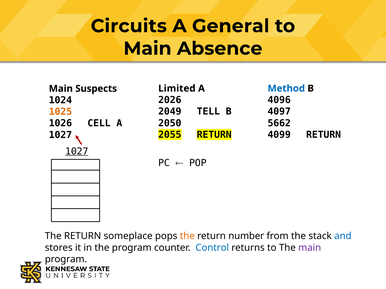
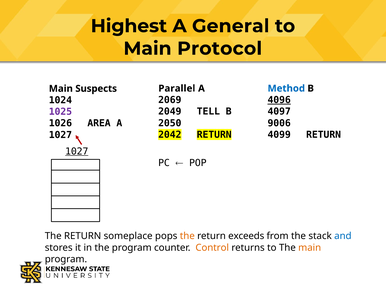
Circuits: Circuits -> Highest
Absence: Absence -> Protocol
Limited: Limited -> Parallel
2026: 2026 -> 2069
4096 underline: none -> present
1025 colour: orange -> purple
5662: 5662 -> 9006
CELL: CELL -> AREA
2055: 2055 -> 2042
number: number -> exceeds
Control colour: blue -> orange
main at (310, 248) colour: purple -> orange
